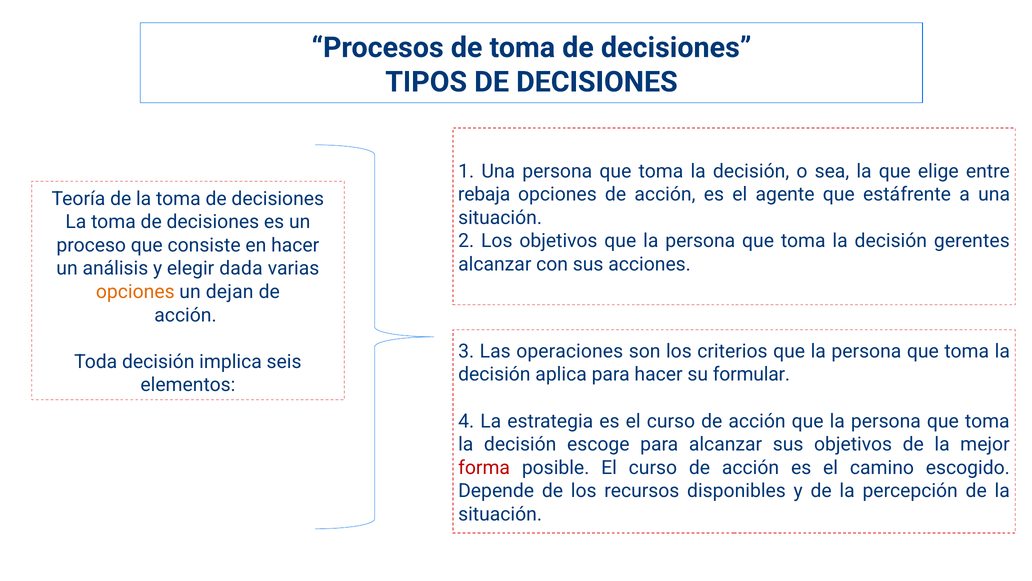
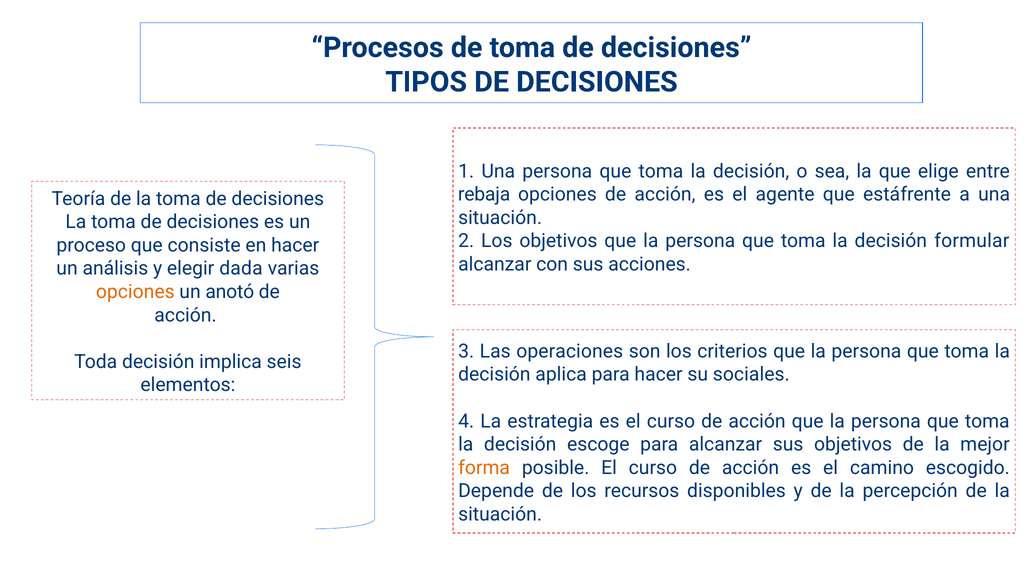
gerentes: gerentes -> formular
dejan: dejan -> anotó
formular: formular -> sociales
forma colour: red -> orange
